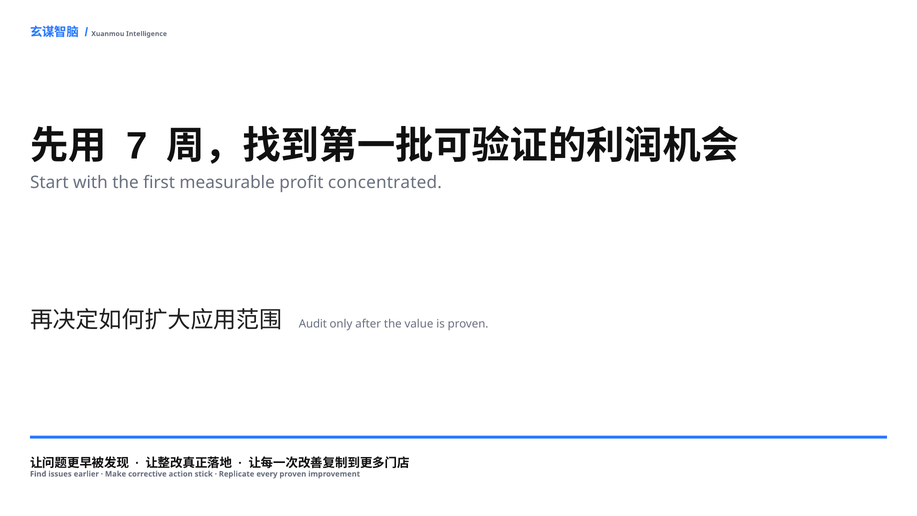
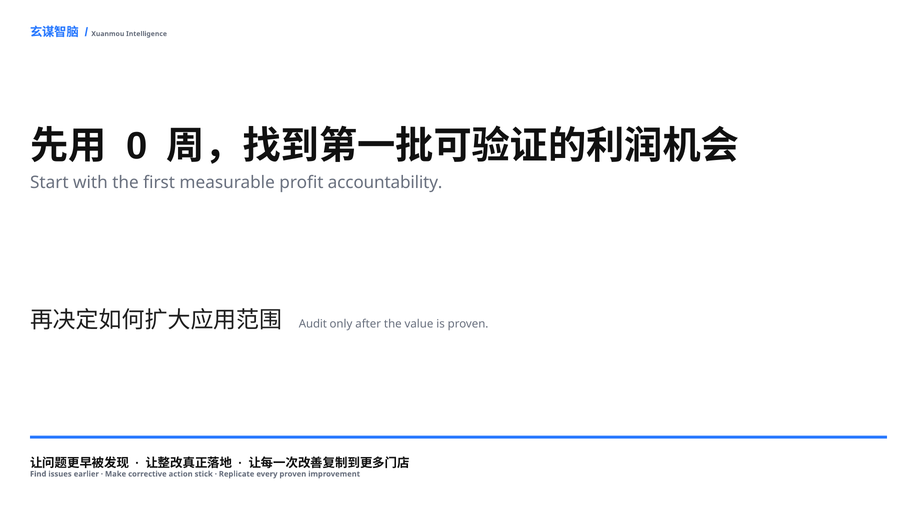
7: 7 -> 0
concentrated: concentrated -> accountability
